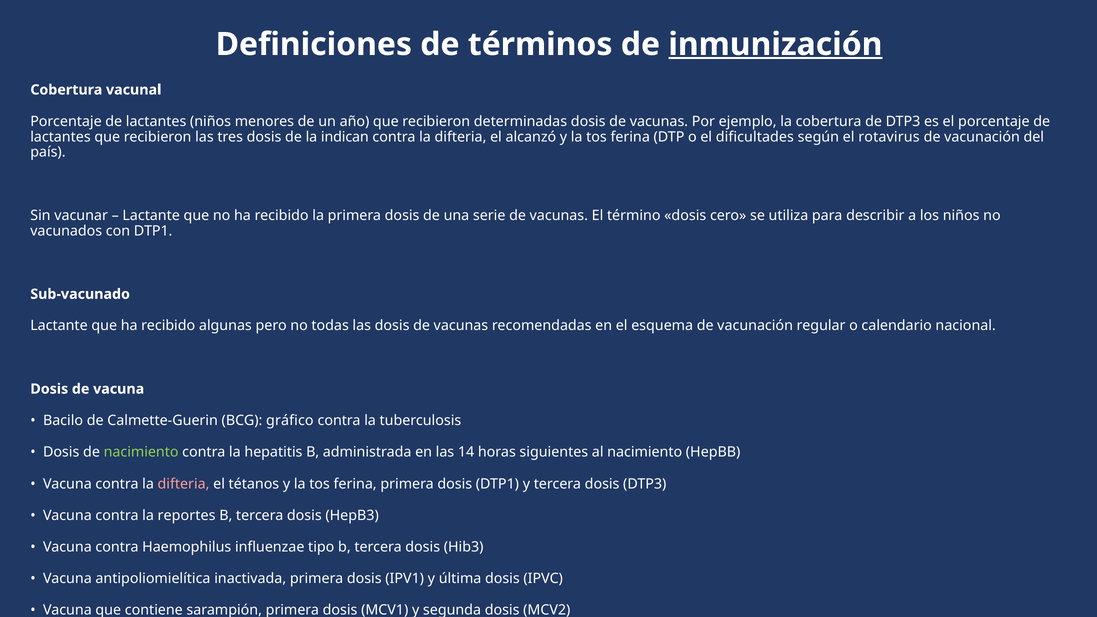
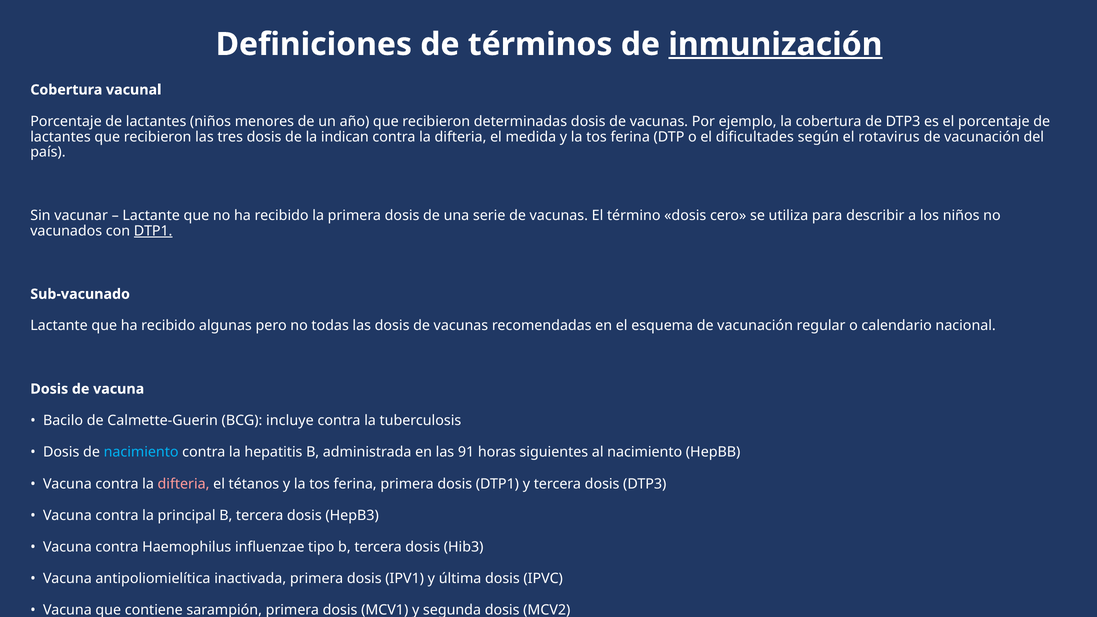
alcanzó: alcanzó -> medida
DTP1 at (153, 231) underline: none -> present
gráfico: gráfico -> incluye
nacimiento at (141, 452) colour: light green -> light blue
14: 14 -> 91
reportes: reportes -> principal
